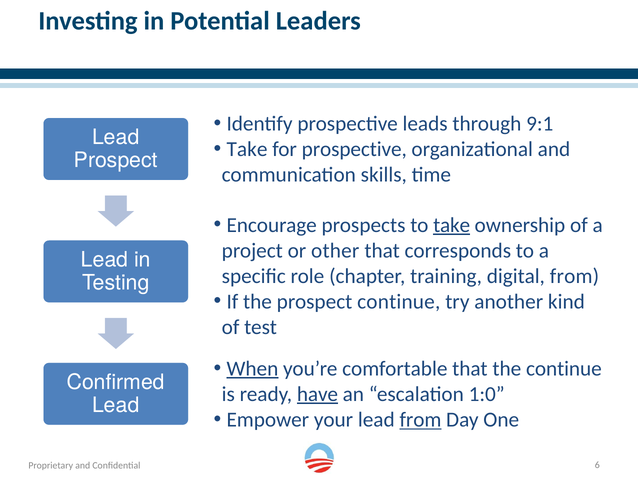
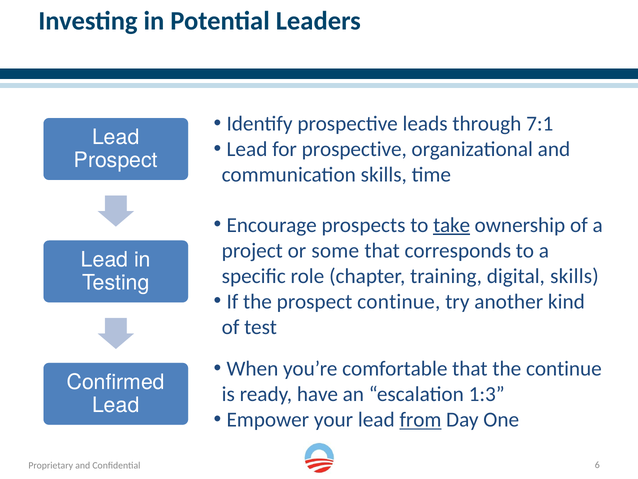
9:1: 9:1 -> 7:1
Take at (247, 149): Take -> Lead
other: other -> some
digital from: from -> skills
When underline: present -> none
have underline: present -> none
1:0: 1:0 -> 1:3
